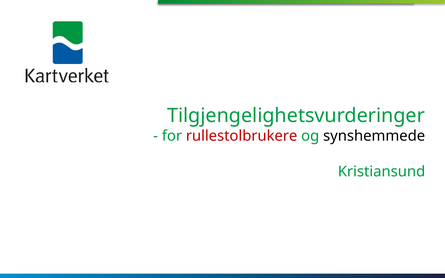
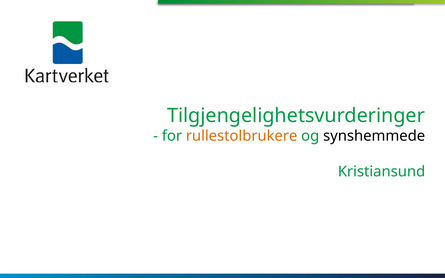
rullestolbrukere colour: red -> orange
